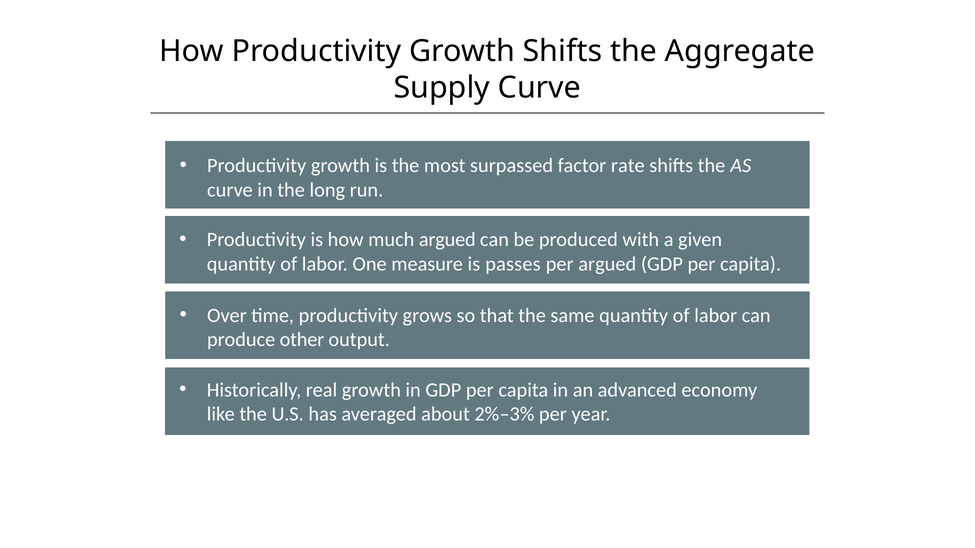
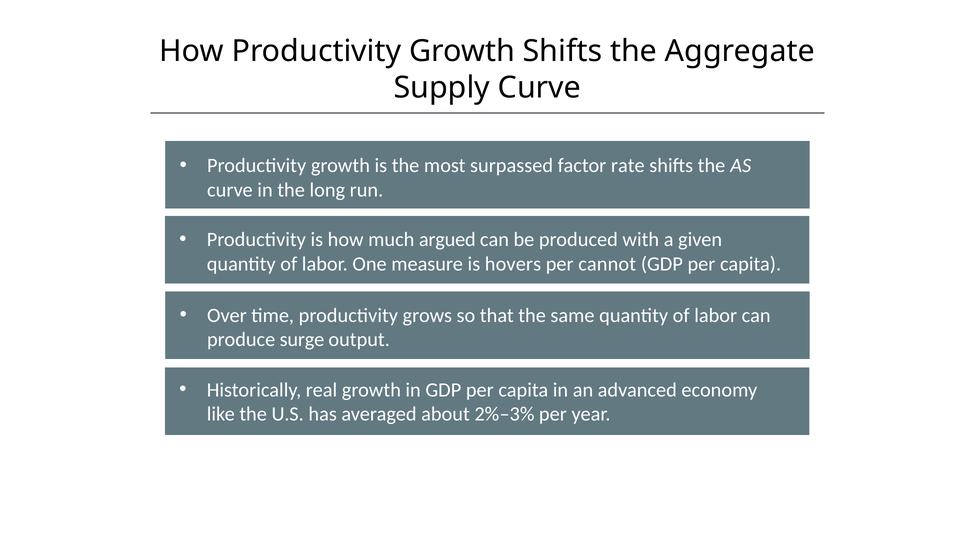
passes: passes -> hovers
per argued: argued -> cannot
other: other -> surge
